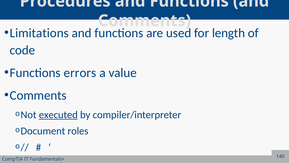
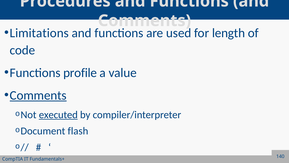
errors: errors -> profile
Comments at (38, 95) underline: none -> present
roles: roles -> flash
